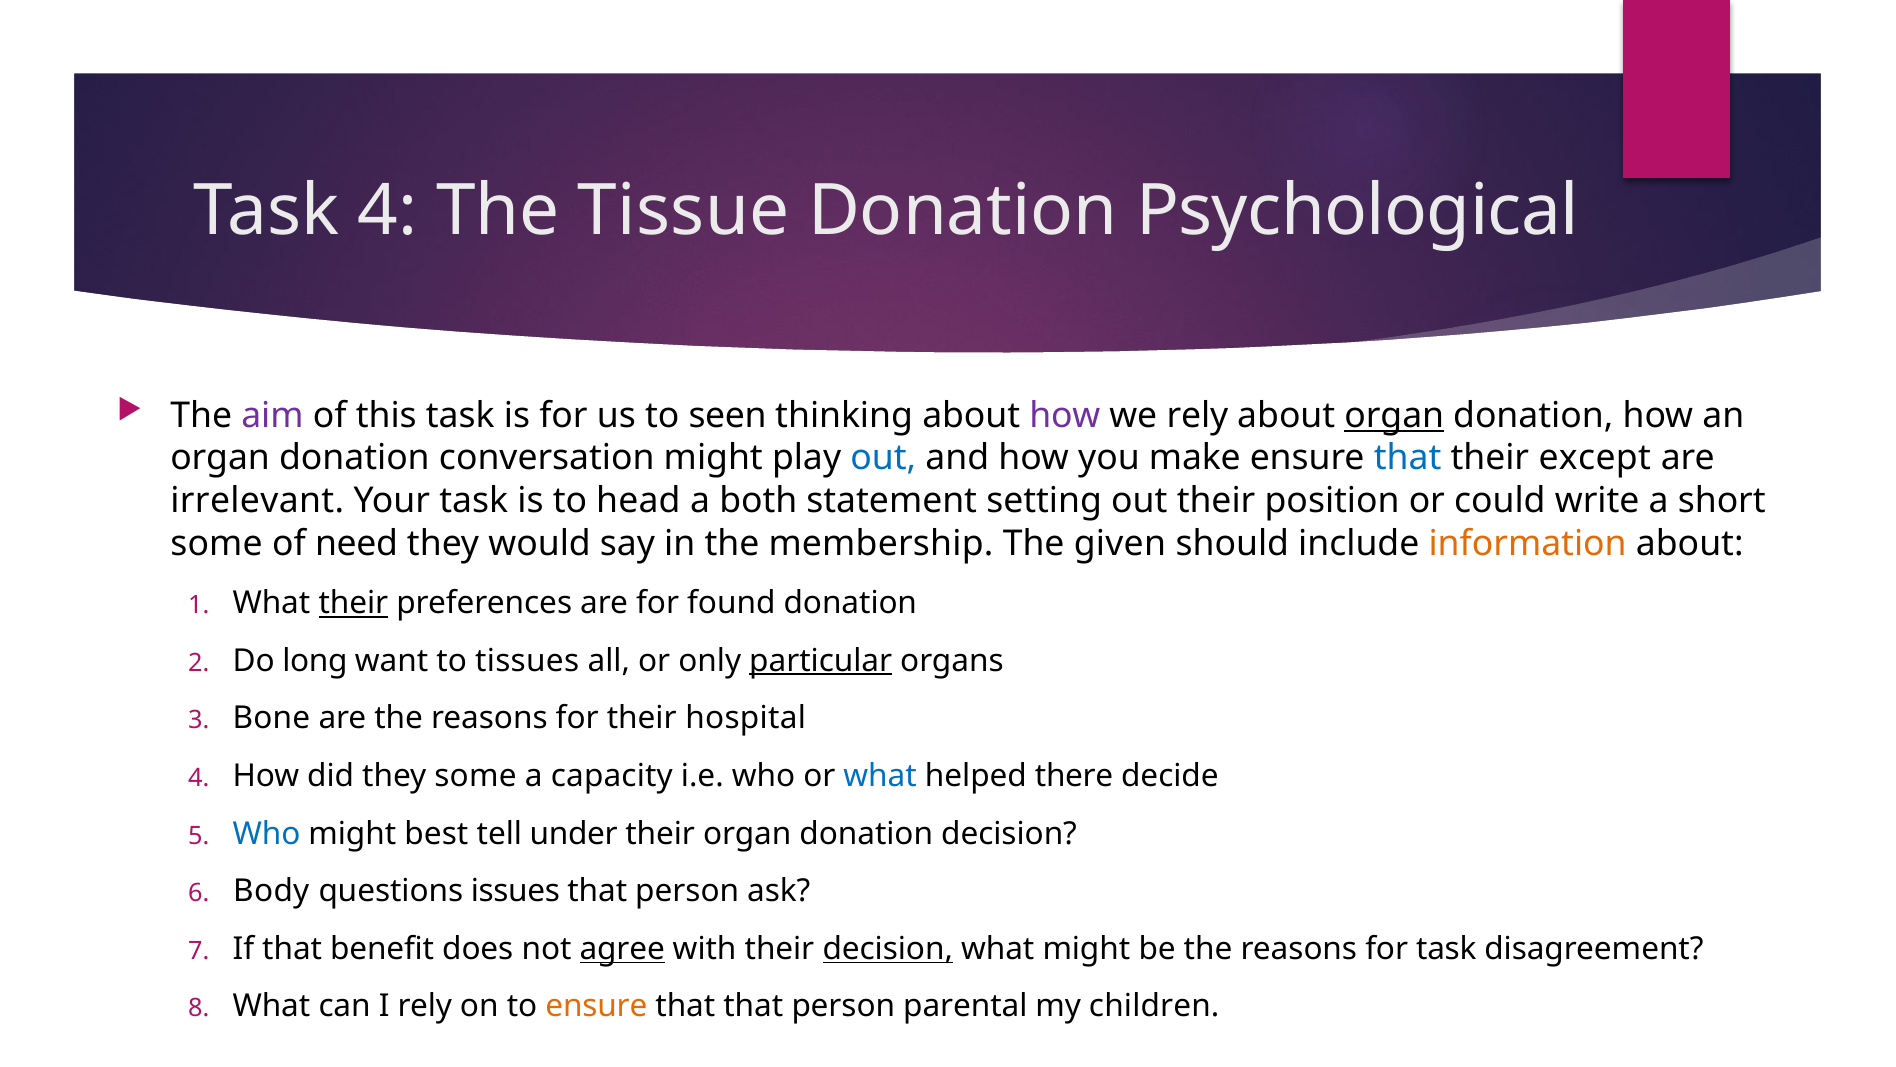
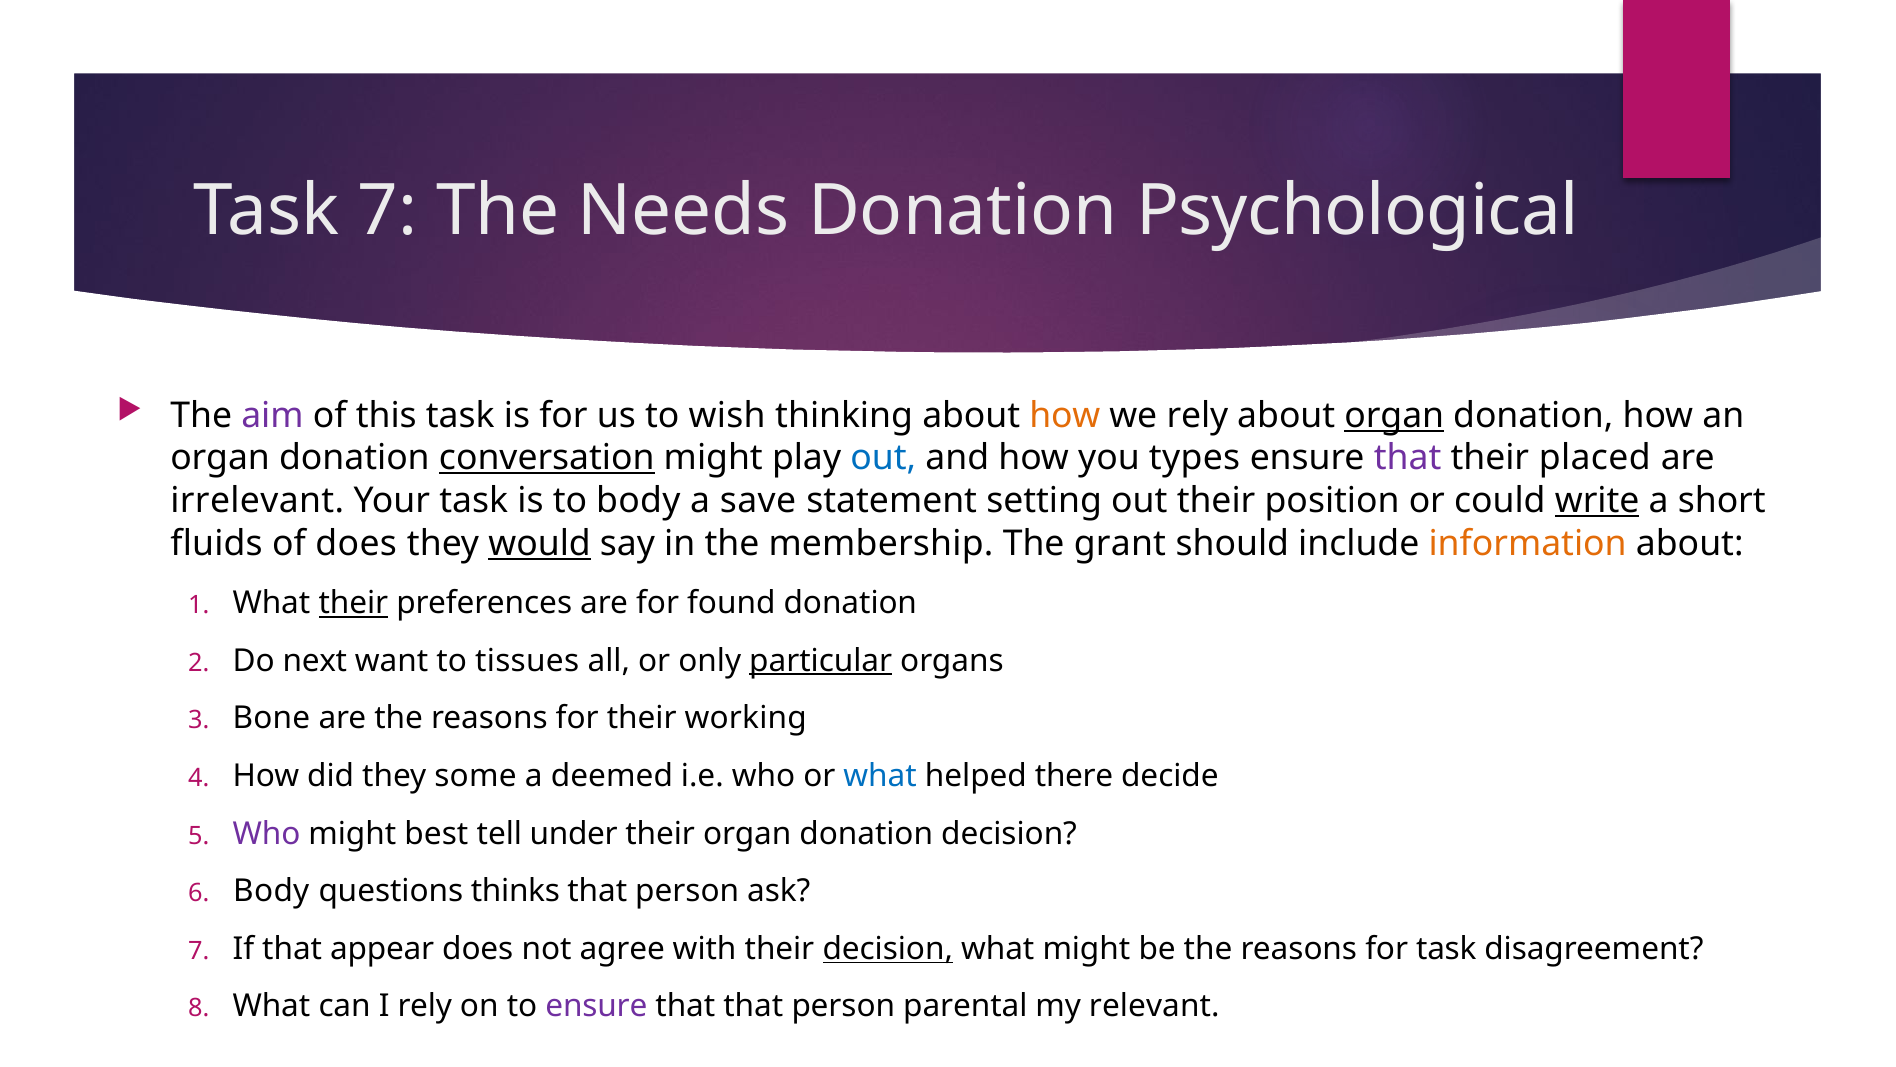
Task 4: 4 -> 7
Tissue: Tissue -> Needs
seen: seen -> wish
how at (1065, 415) colour: purple -> orange
conversation underline: none -> present
make: make -> types
that at (1408, 458) colour: blue -> purple
except: except -> placed
to head: head -> body
both: both -> save
write underline: none -> present
some at (217, 543): some -> fluids
of need: need -> does
would underline: none -> present
given: given -> grant
long: long -> next
hospital: hospital -> working
capacity: capacity -> deemed
Who at (266, 833) colour: blue -> purple
issues: issues -> thinks
benefit: benefit -> appear
agree underline: present -> none
ensure at (596, 1006) colour: orange -> purple
children: children -> relevant
